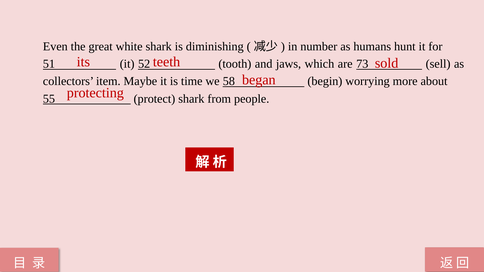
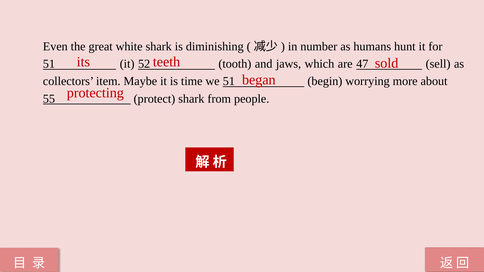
73: 73 -> 47
we 58: 58 -> 51
